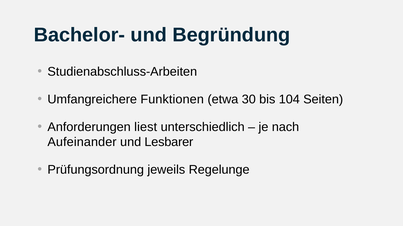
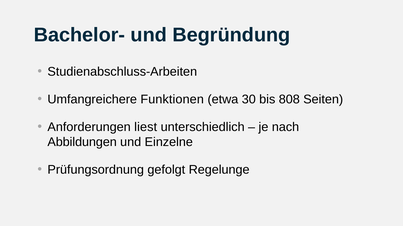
104: 104 -> 808
Aufeinander: Aufeinander -> Abbildungen
Lesbarer: Lesbarer -> Einzelne
jeweils: jeweils -> gefolgt
